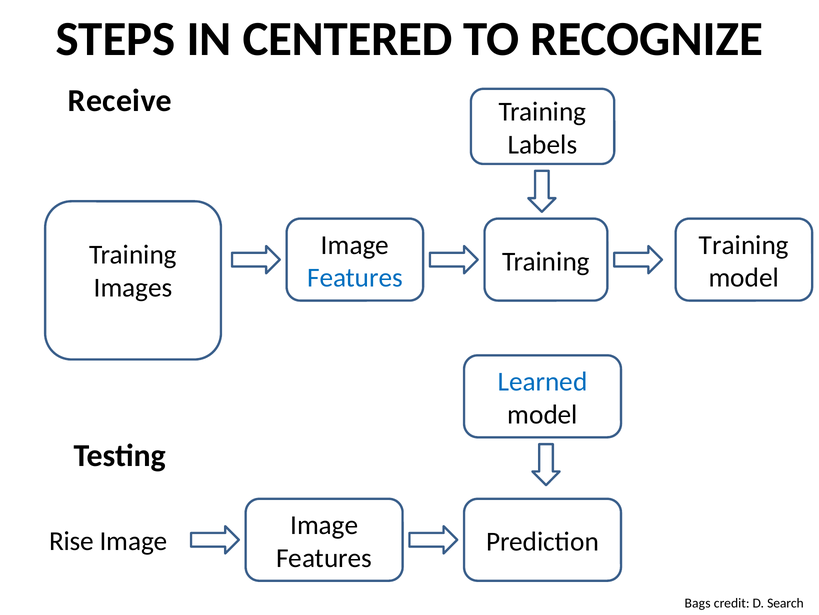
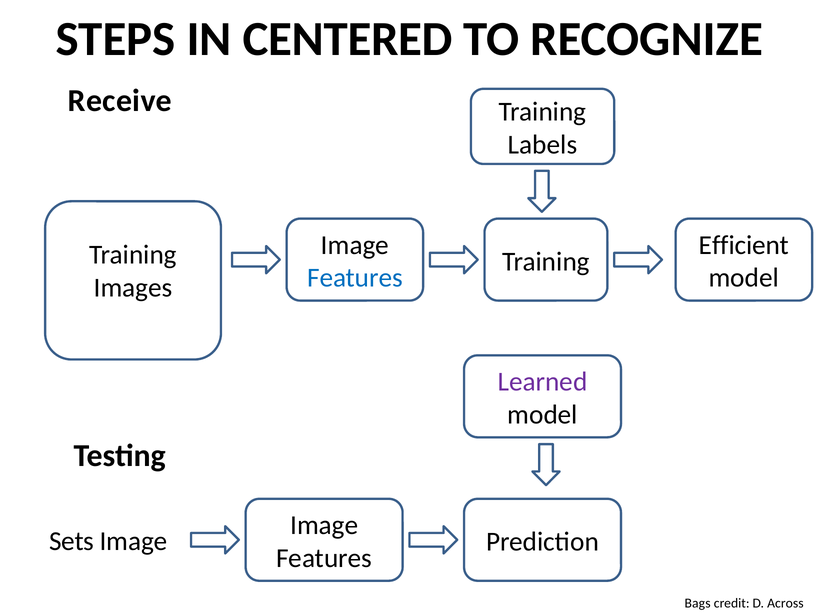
Training at (744, 245): Training -> Efficient
Learned colour: blue -> purple
Rise: Rise -> Sets
Search: Search -> Across
